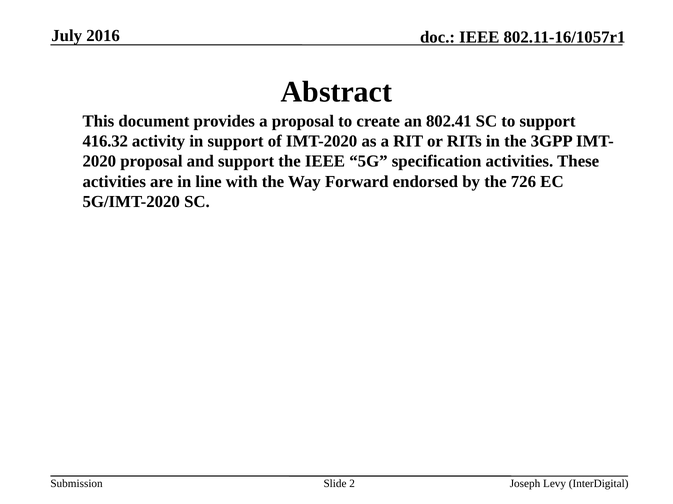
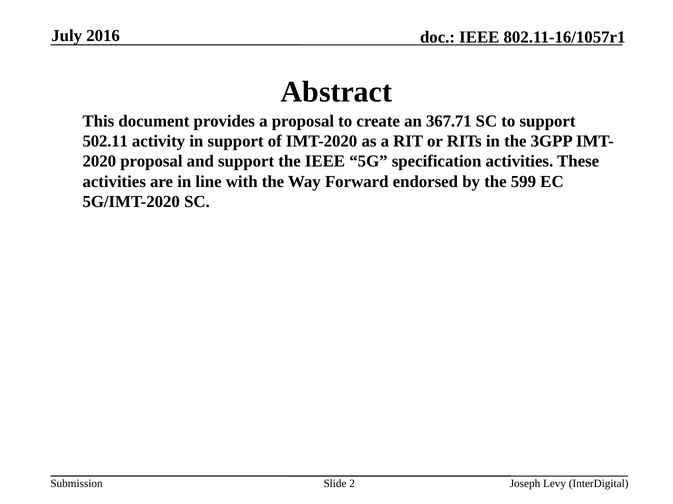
802.41: 802.41 -> 367.71
416.32: 416.32 -> 502.11
726: 726 -> 599
